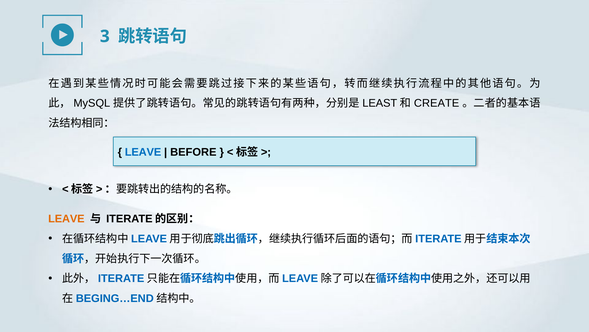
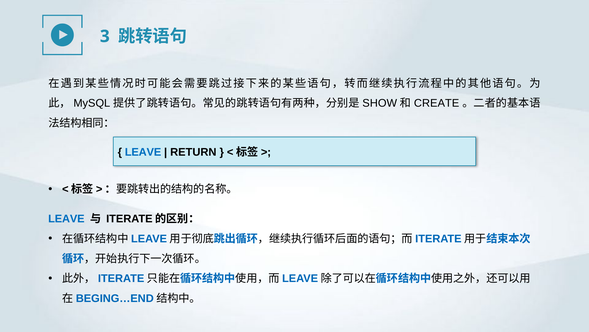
LEAST: LEAST -> SHOW
BEFORE: BEFORE -> RETURN
LEAVE at (66, 218) colour: orange -> blue
